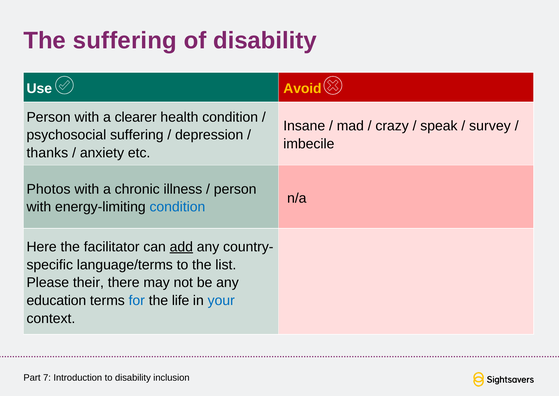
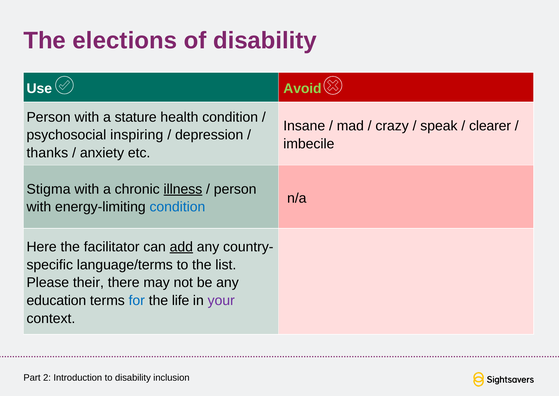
The suffering: suffering -> elections
Avoid colour: yellow -> light green
clearer: clearer -> stature
survey: survey -> clearer
psychosocial suffering: suffering -> inspiring
Photos: Photos -> Stigma
illness underline: none -> present
your colour: blue -> purple
7: 7 -> 2
